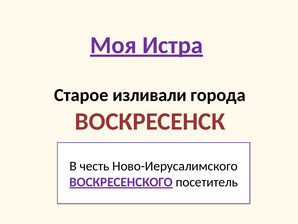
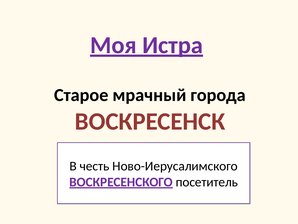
изливали: изливали -> мрачный
